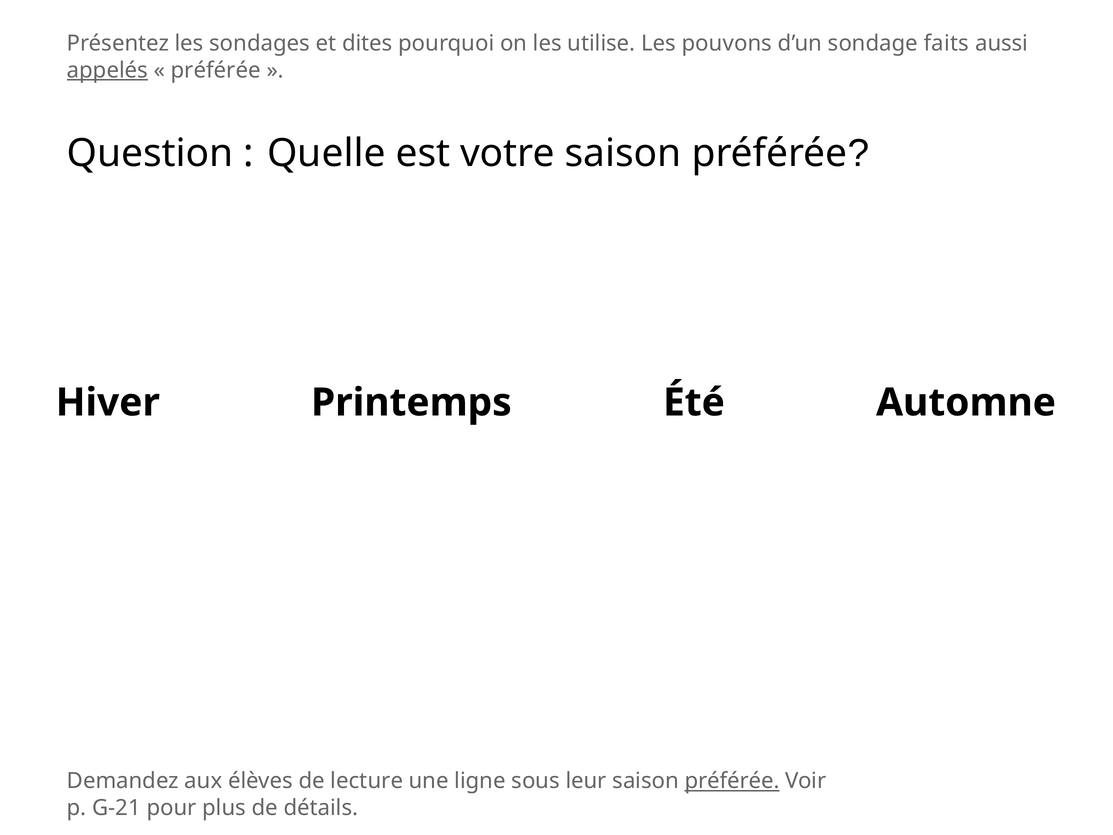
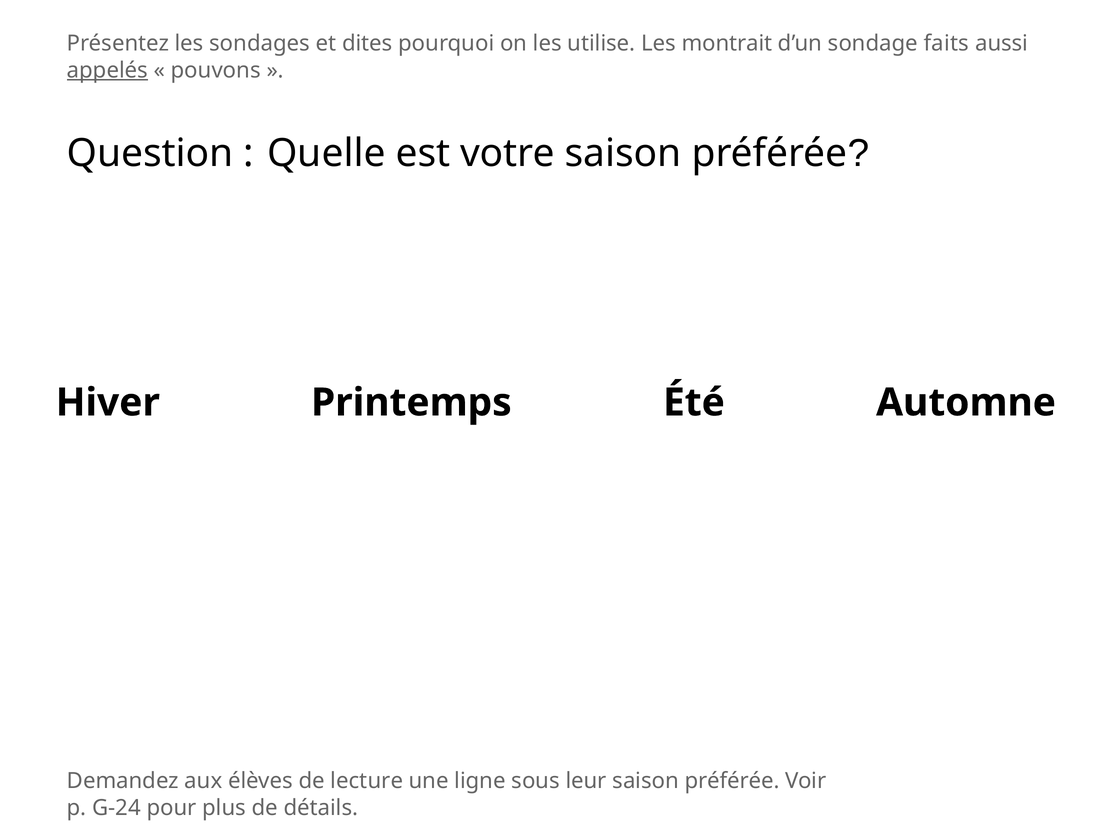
pouvons: pouvons -> montrait
préférée at (216, 70): préférée -> pouvons
préférée at (732, 781) underline: present -> none
G-21: G-21 -> G-24
